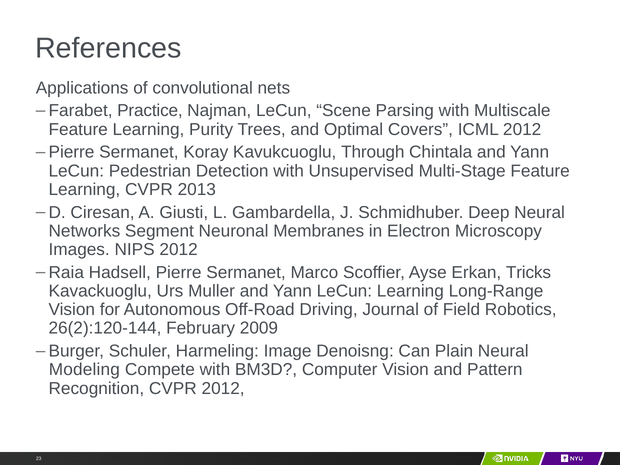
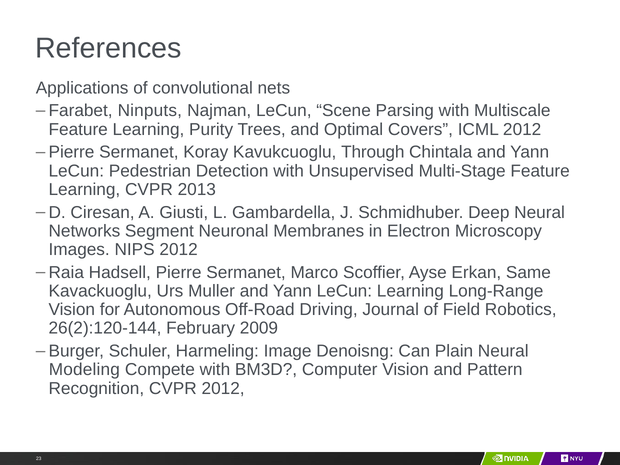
Practice: Practice -> Ninputs
Tricks: Tricks -> Same
